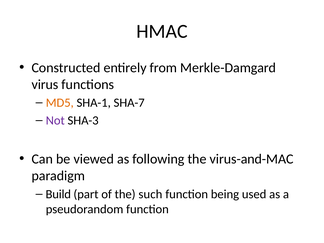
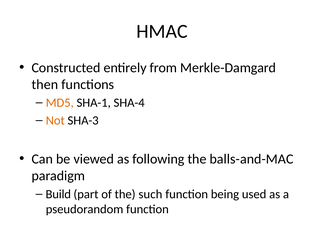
virus: virus -> then
SHA-7: SHA-7 -> SHA-4
Not colour: purple -> orange
virus-and-MAC: virus-and-MAC -> balls-and-MAC
